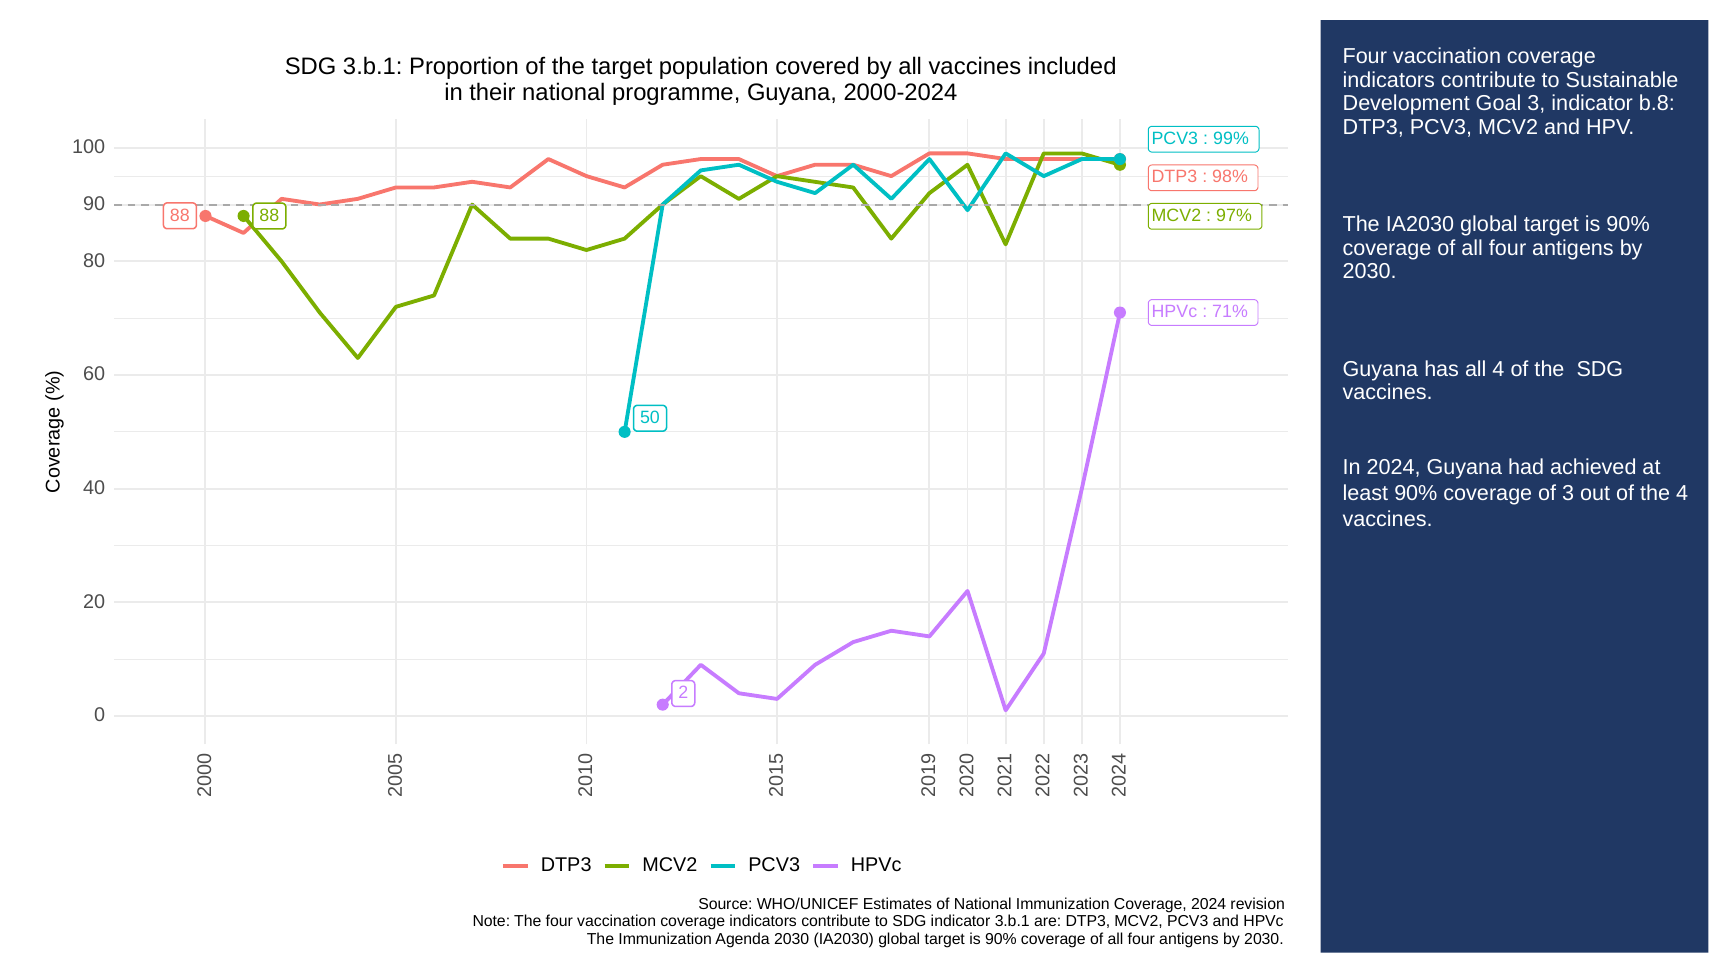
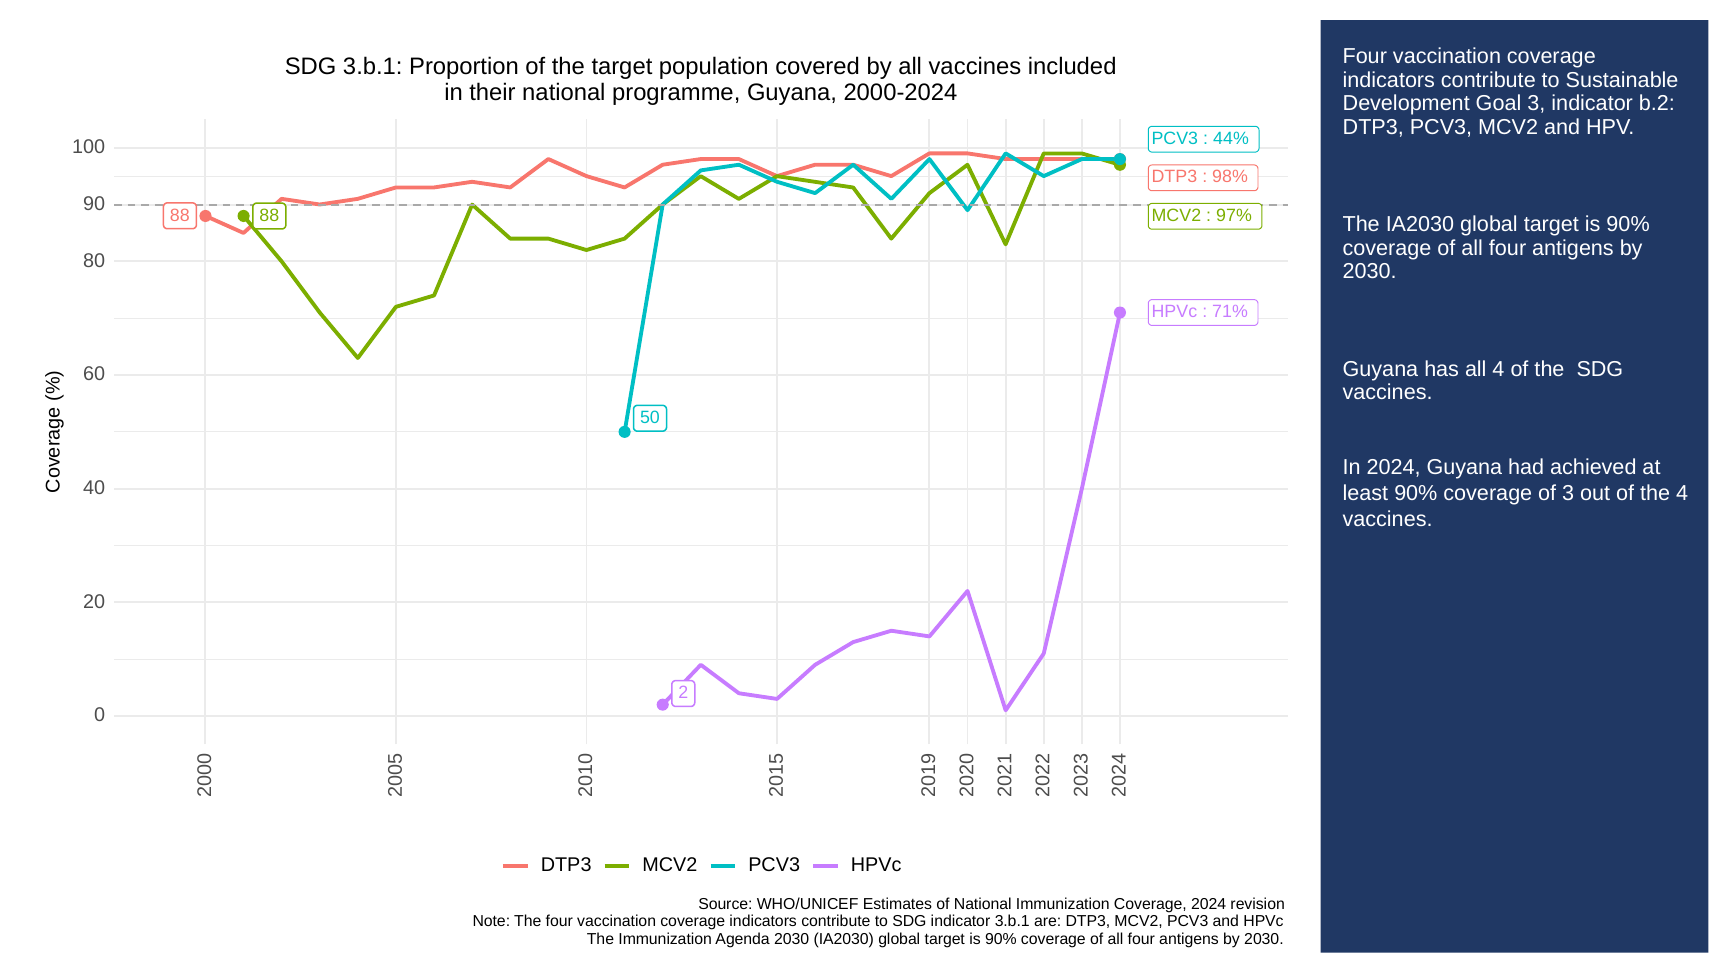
b.8: b.8 -> b.2
99%: 99% -> 44%
